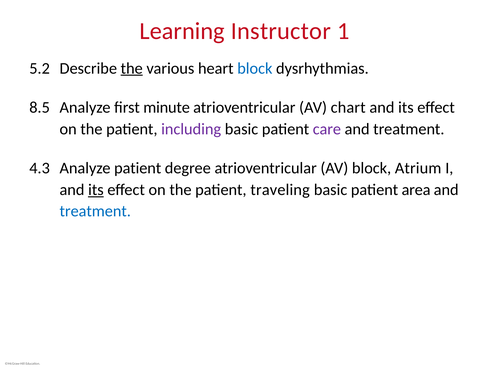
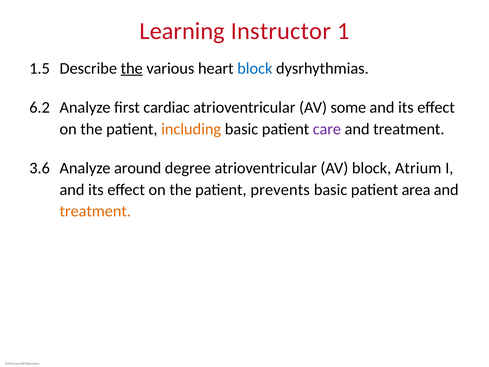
5.2: 5.2 -> 1.5
8.5: 8.5 -> 6.2
minute: minute -> cardiac
chart: chart -> some
including colour: purple -> orange
4.3: 4.3 -> 3.6
Analyze patient: patient -> around
its at (96, 190) underline: present -> none
traveling: traveling -> prevents
treatment at (95, 211) colour: blue -> orange
